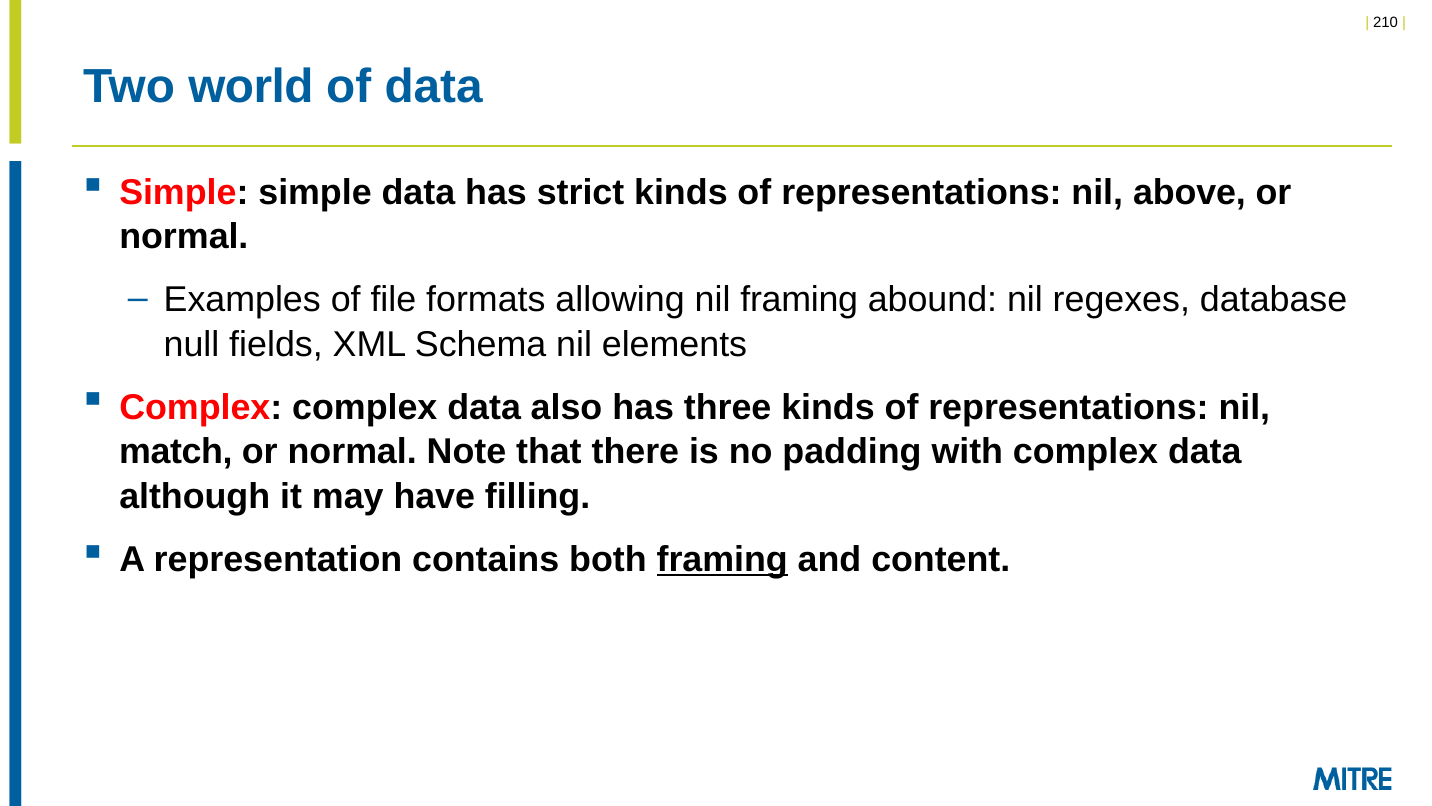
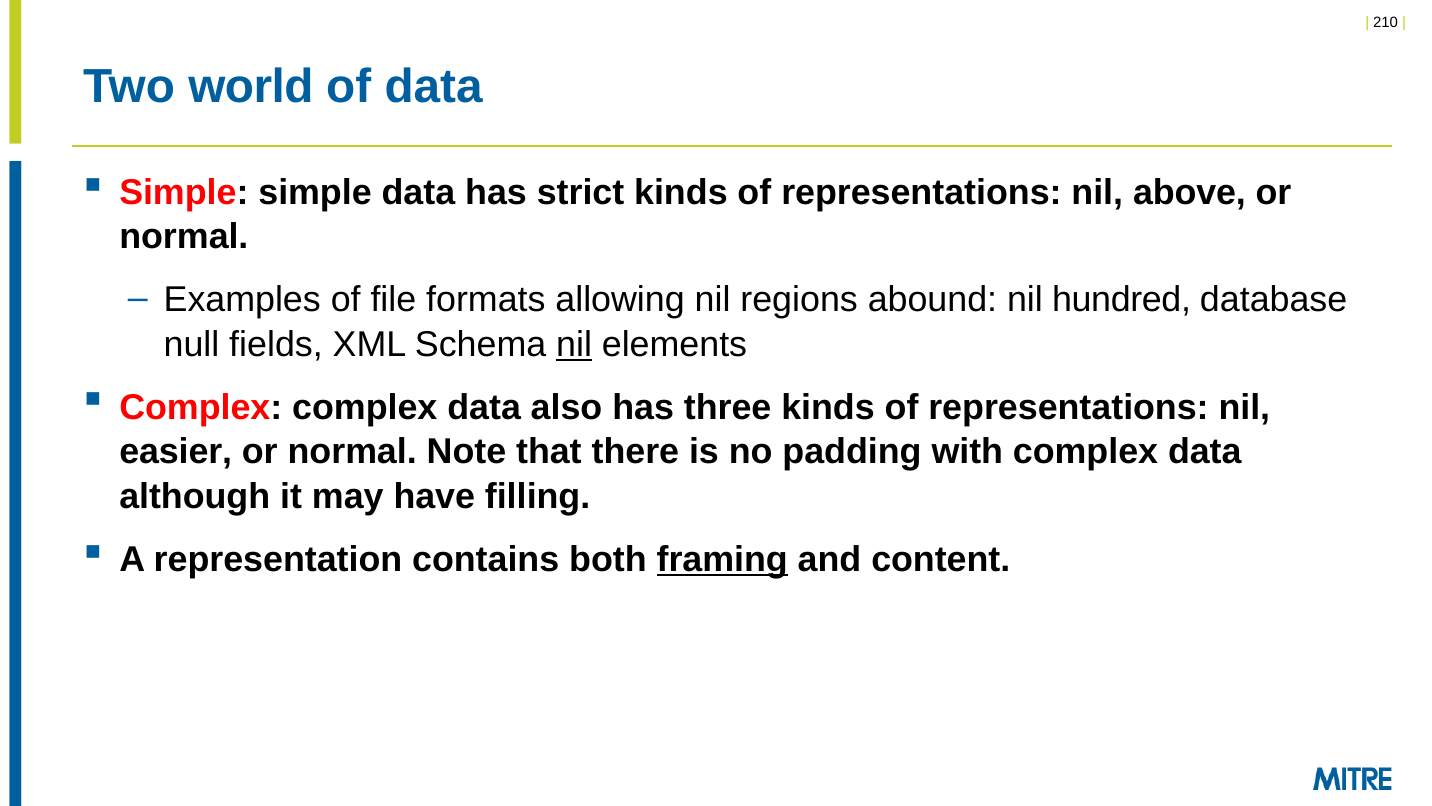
nil framing: framing -> regions
regexes: regexes -> hundred
nil at (574, 344) underline: none -> present
match: match -> easier
